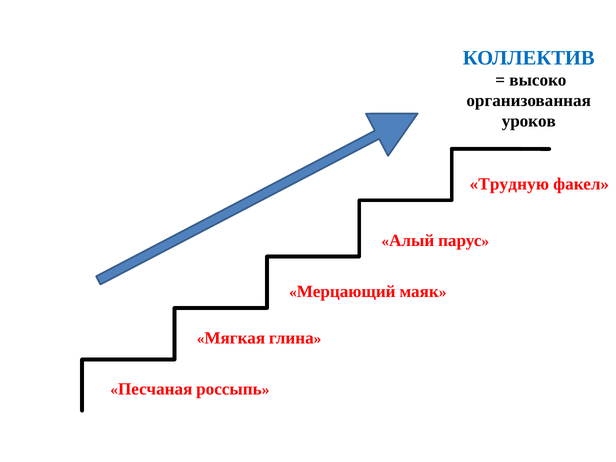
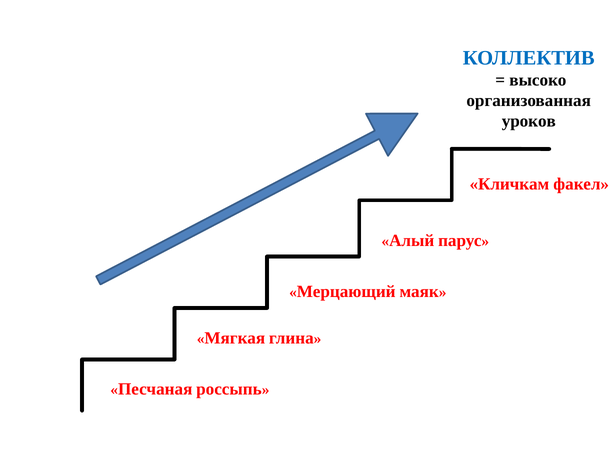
Трудную: Трудную -> Кличкам
